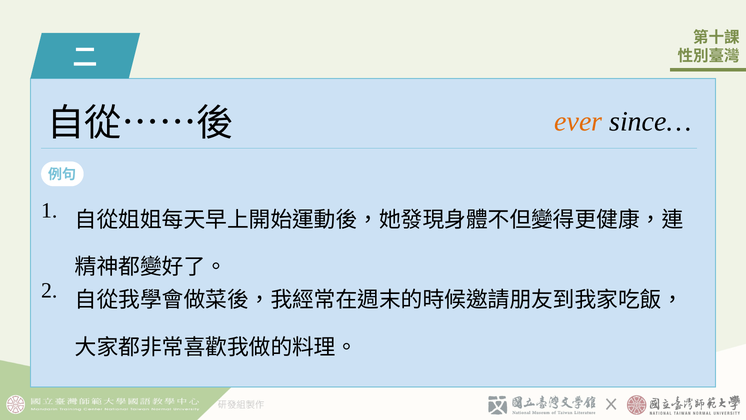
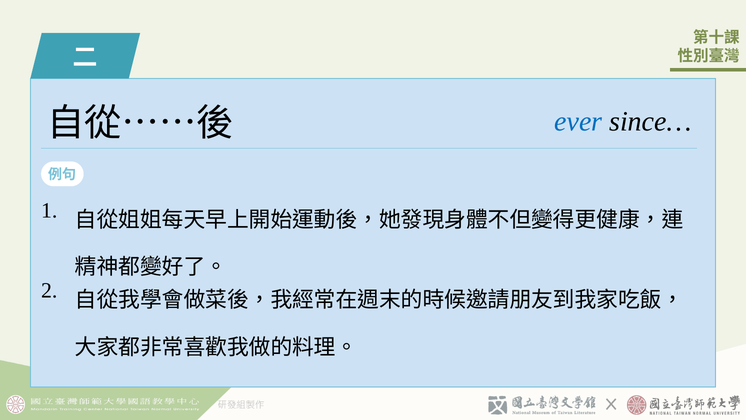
ever colour: orange -> blue
